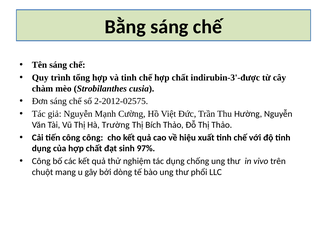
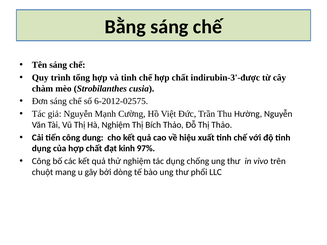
2-2012-02575: 2-2012-02575 -> 6-2012-02575
Hà Trường: Trường -> Nghiệm
công công: công -> dung
sinh: sinh -> kinh
